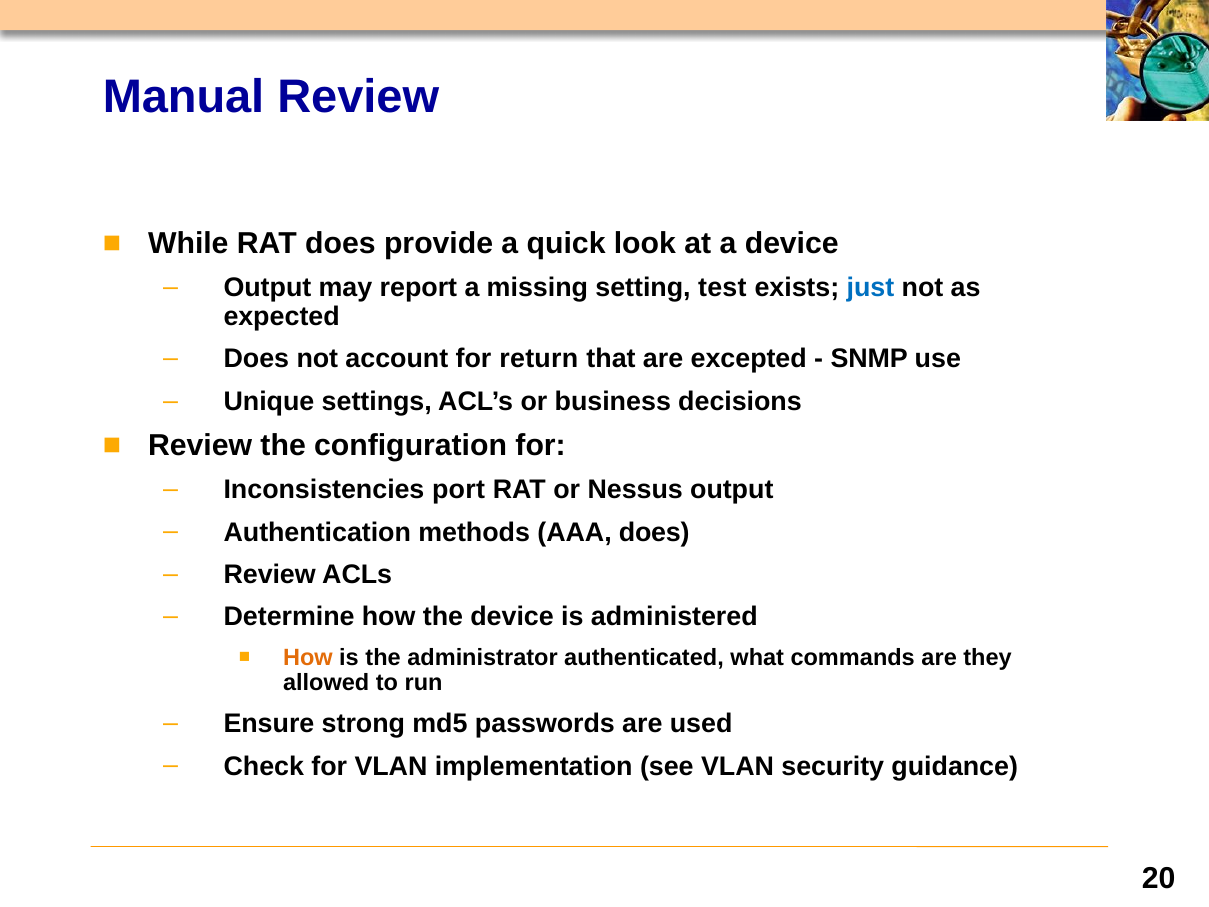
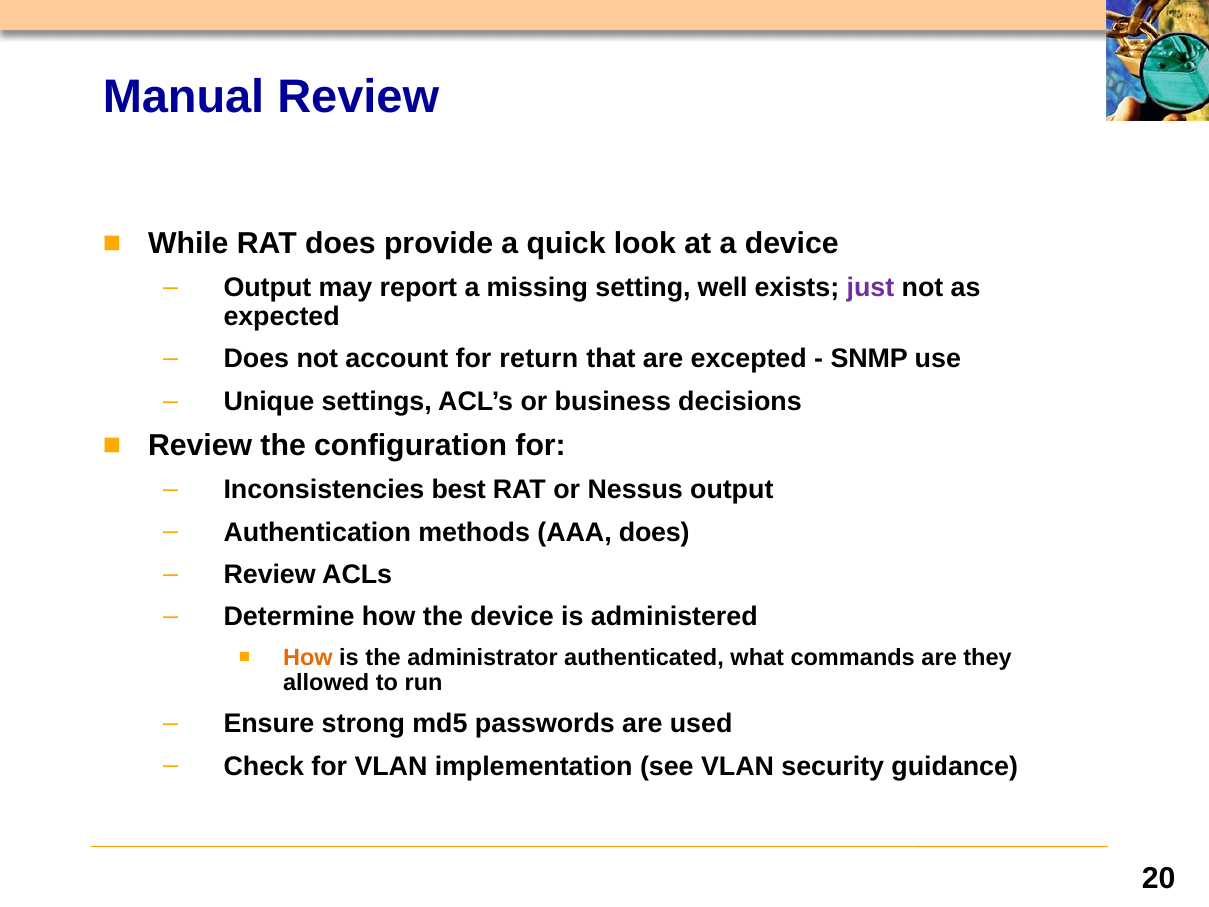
test: test -> well
just colour: blue -> purple
port: port -> best
